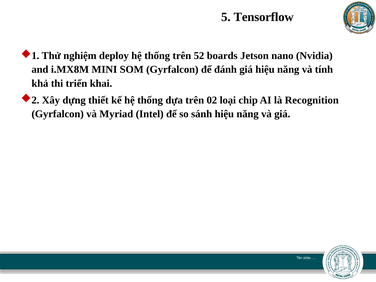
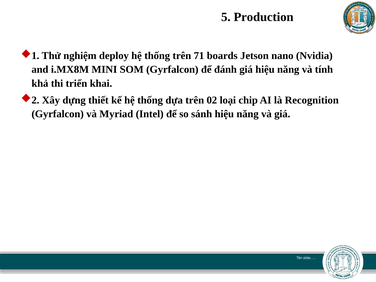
Tensorflow: Tensorflow -> Production
52: 52 -> 71
